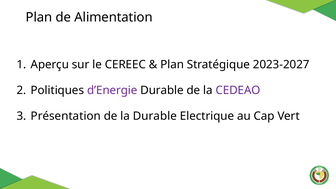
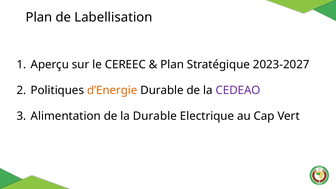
Alimentation: Alimentation -> Labellisation
d’Energie colour: purple -> orange
Présentation: Présentation -> Alimentation
